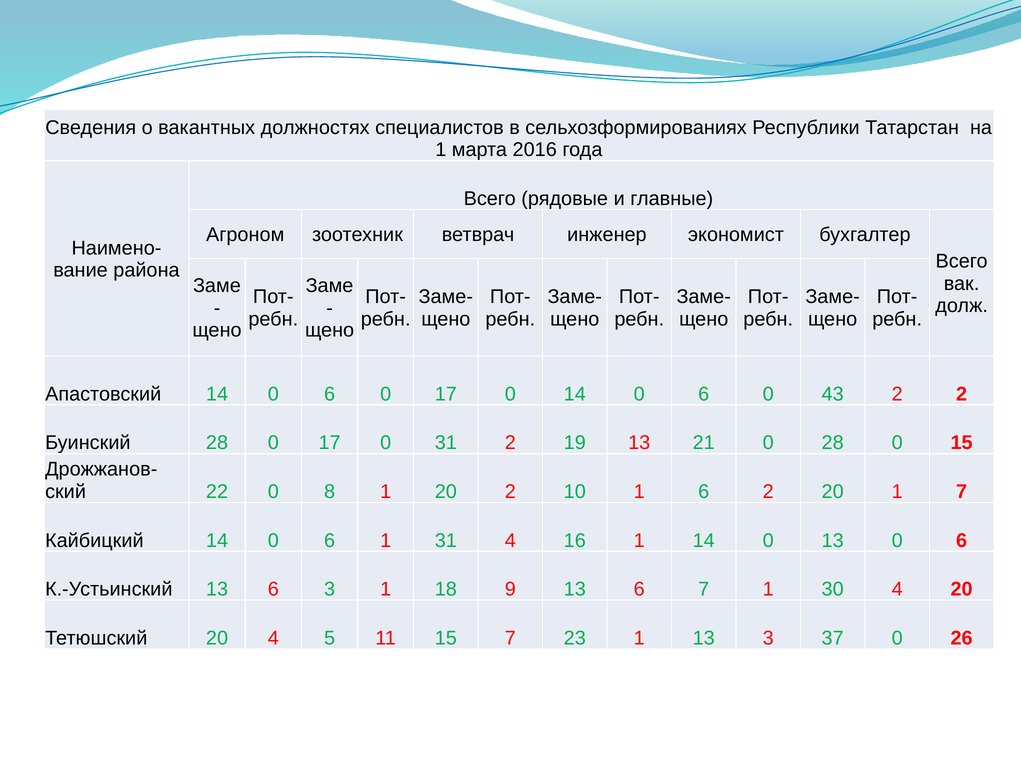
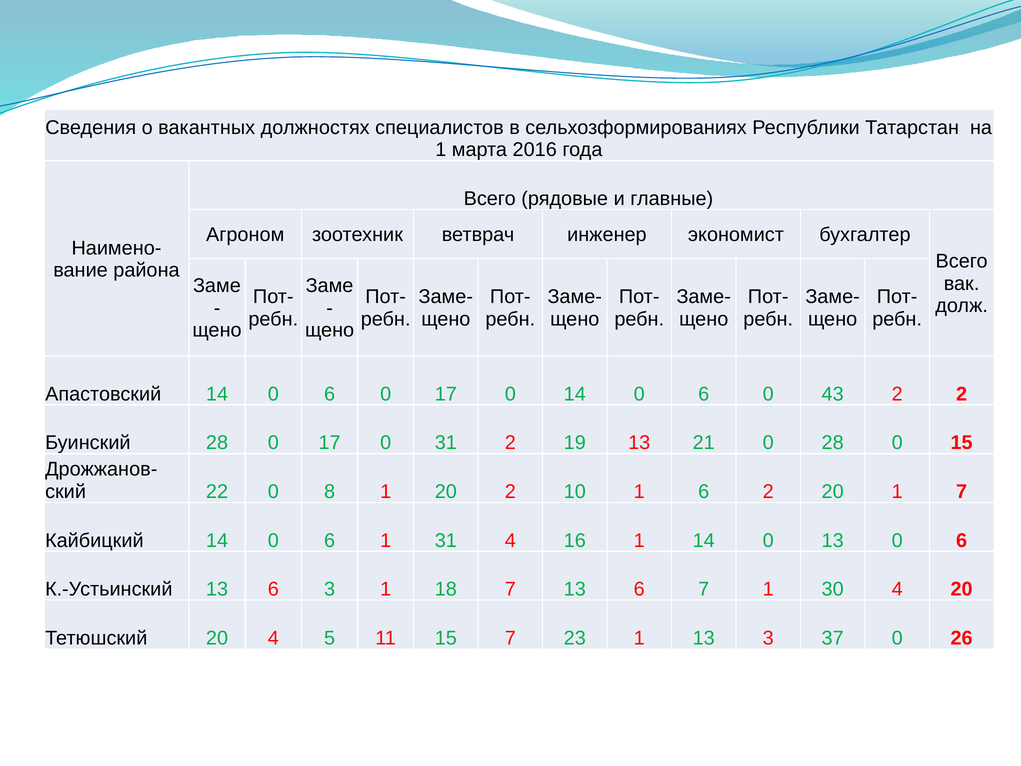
18 9: 9 -> 7
